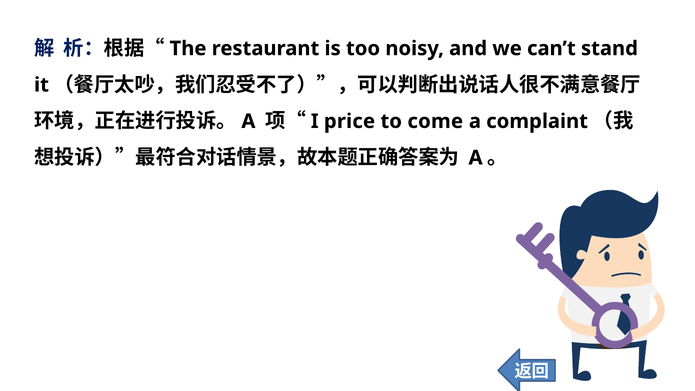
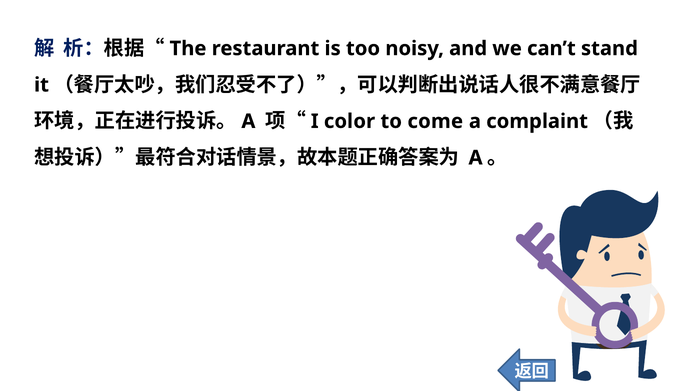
price: price -> color
